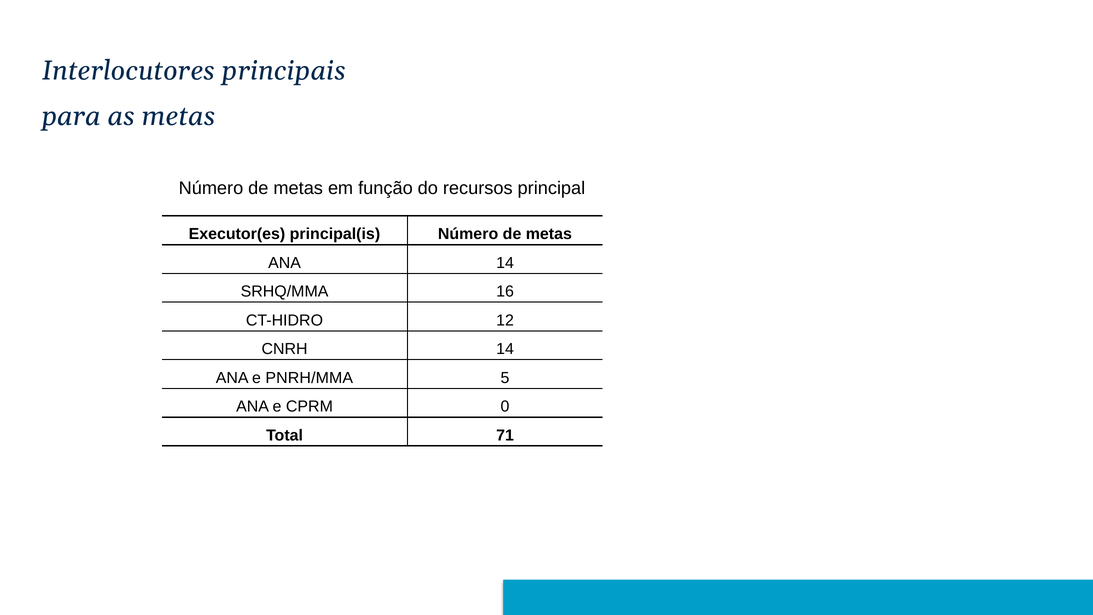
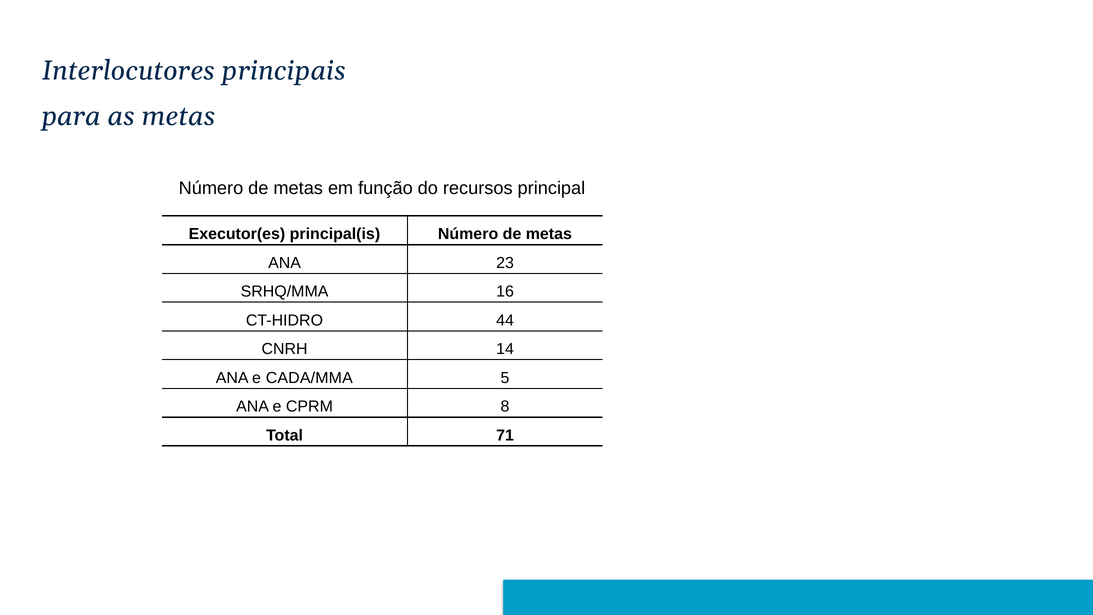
ANA 14: 14 -> 23
12: 12 -> 44
PNRH/MMA: PNRH/MMA -> CADA/MMA
0: 0 -> 8
